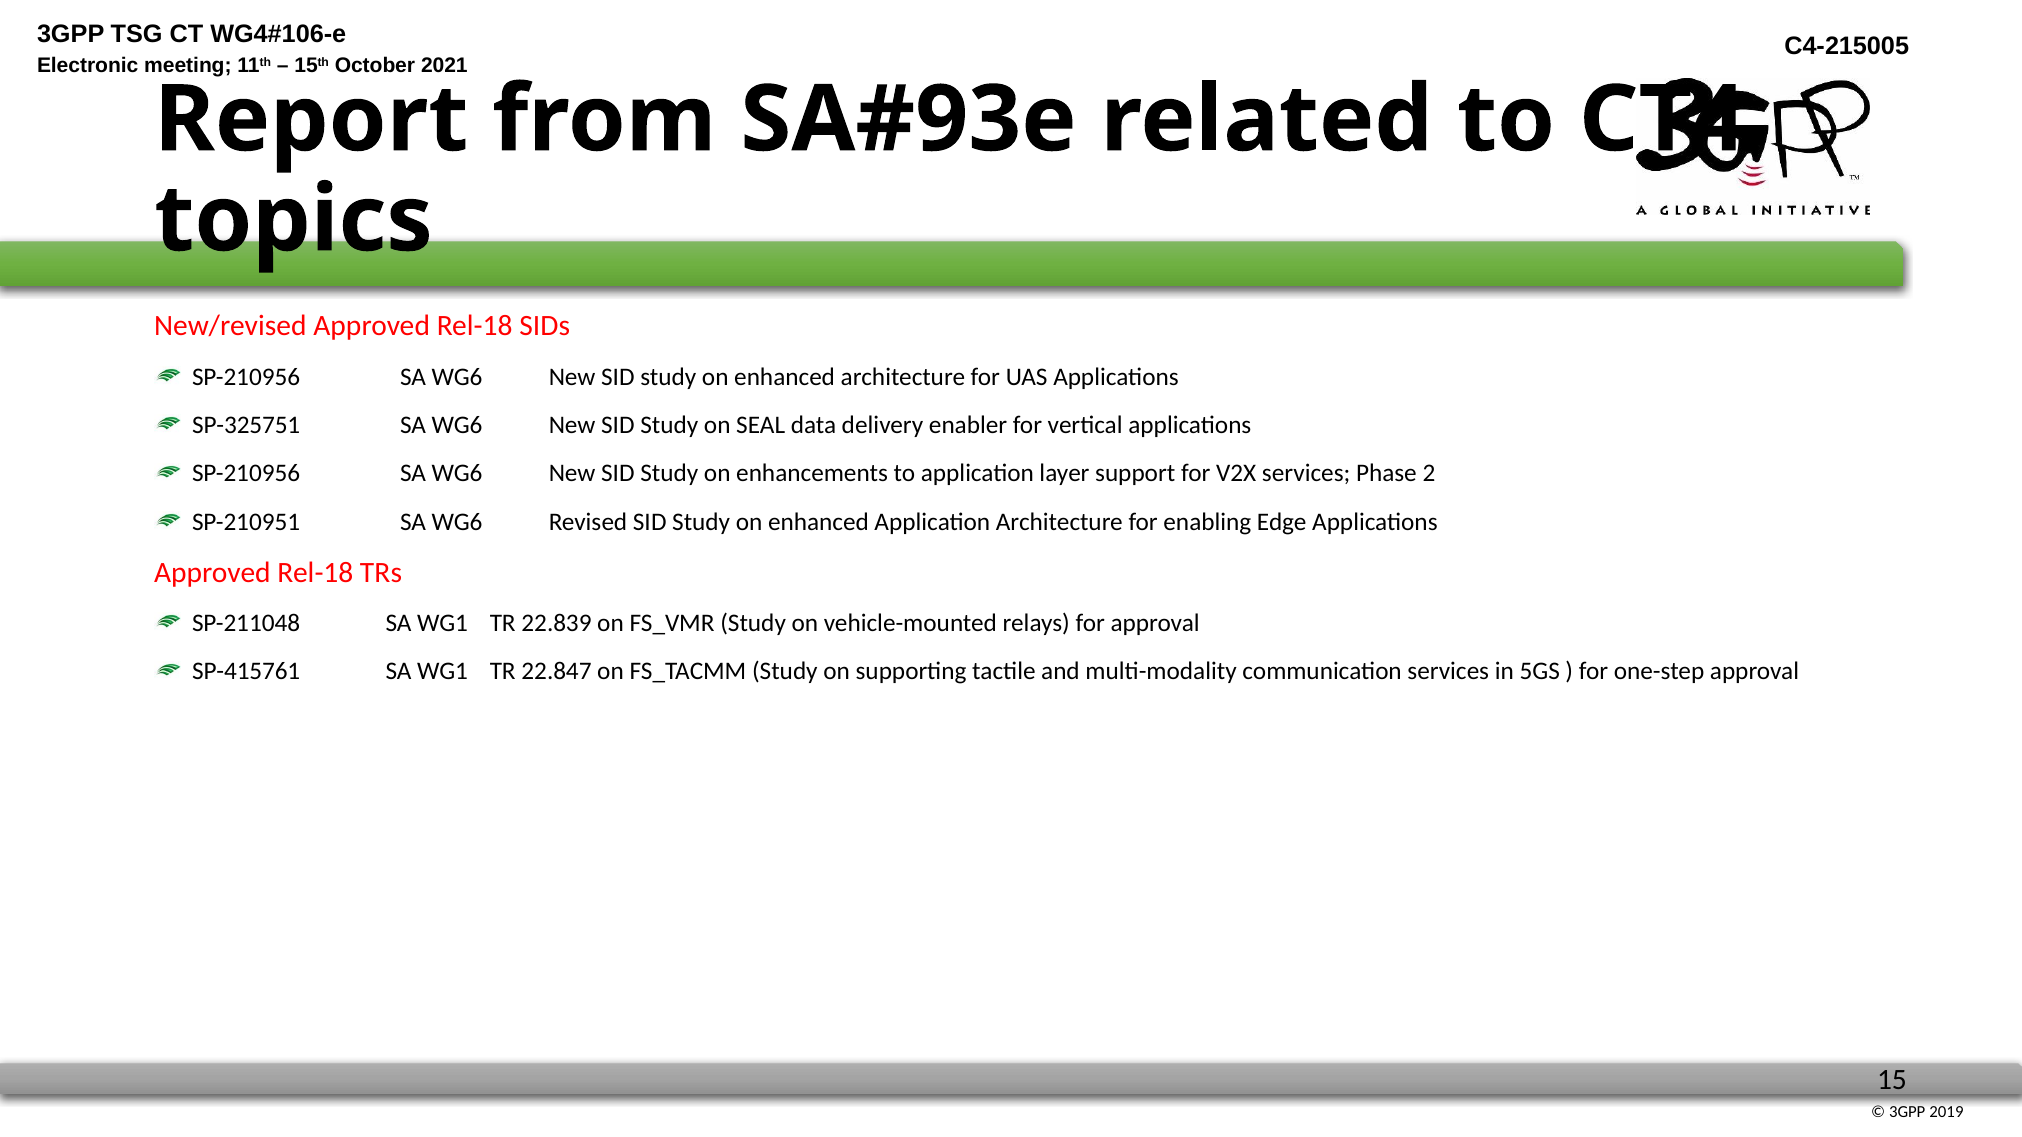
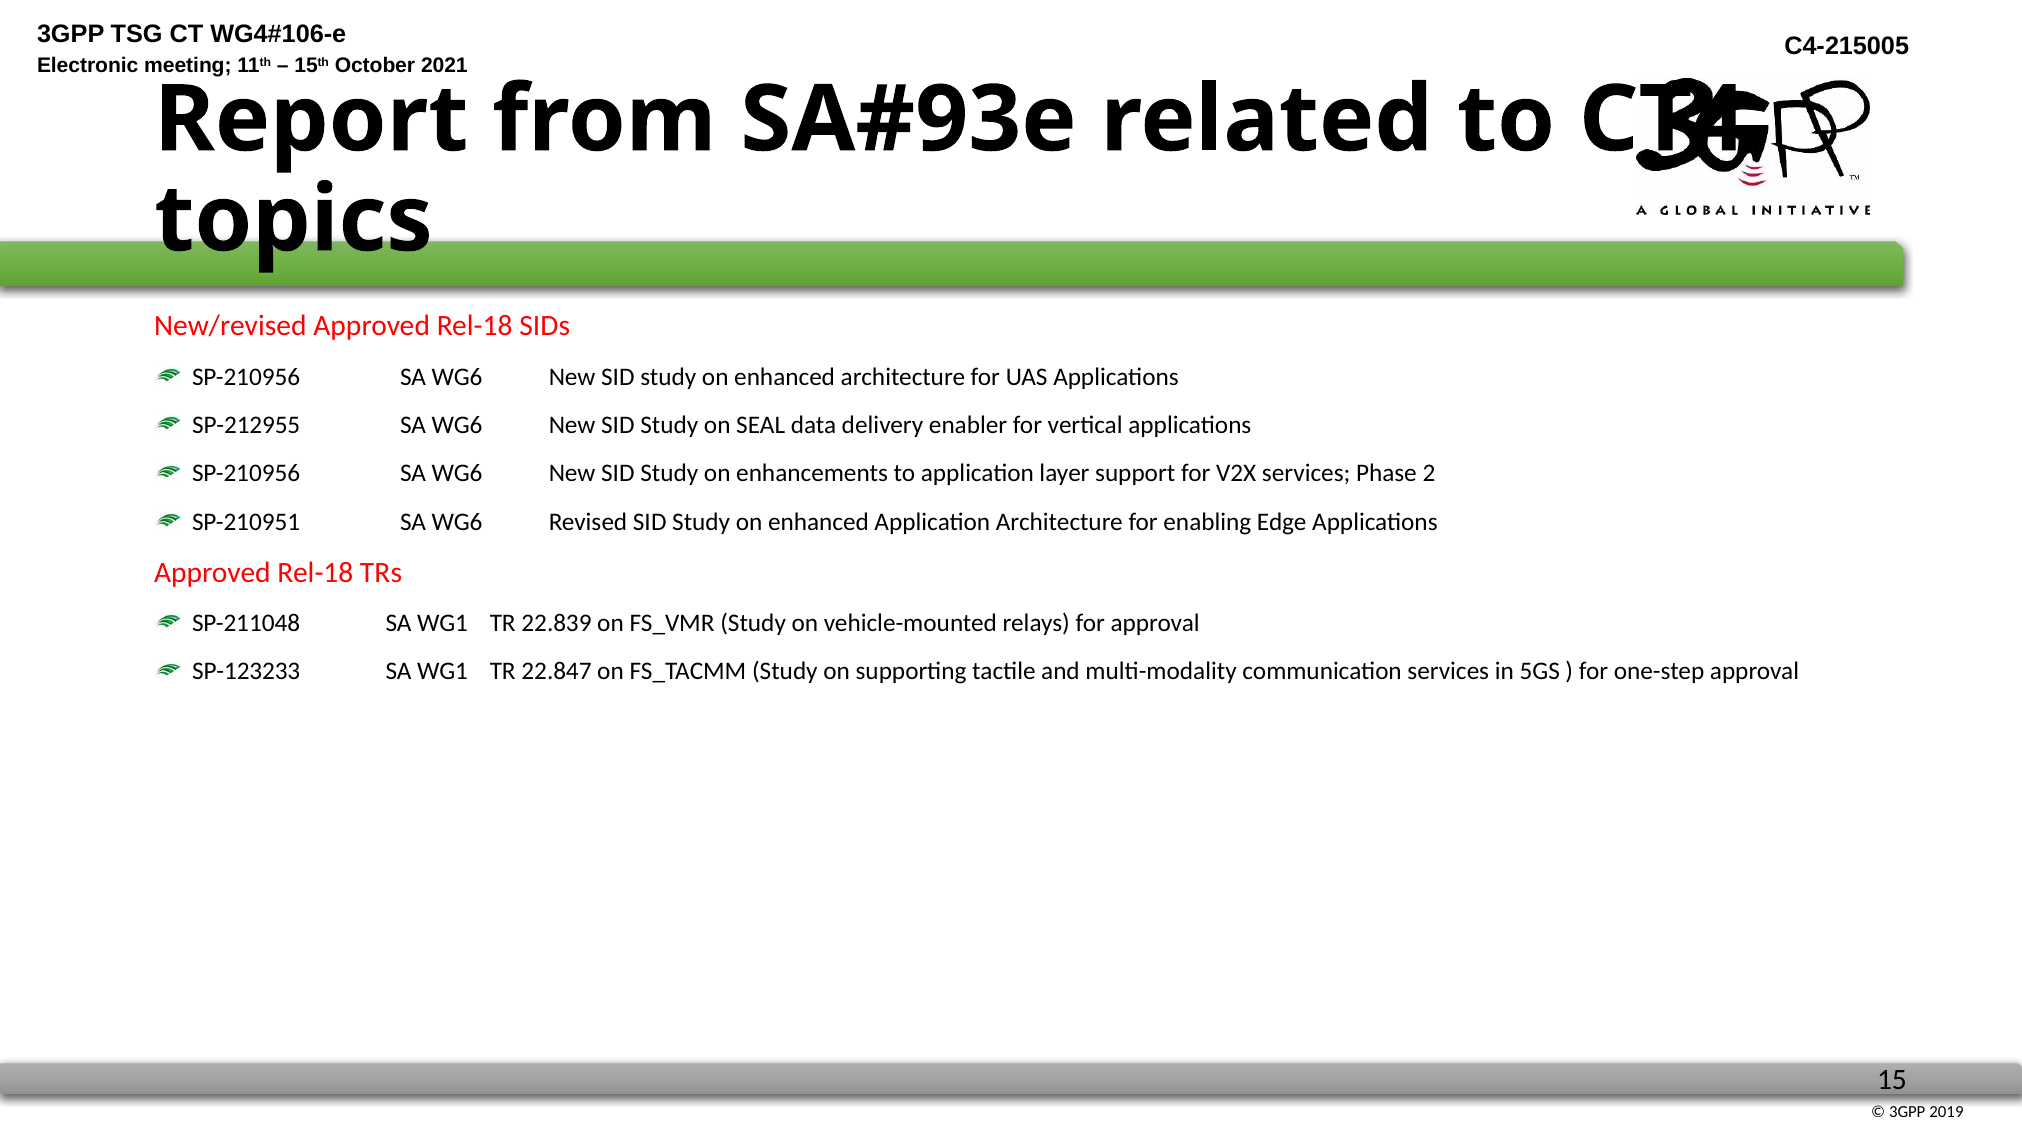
SP-325751: SP-325751 -> SP-212955
SP-415761: SP-415761 -> SP-123233
